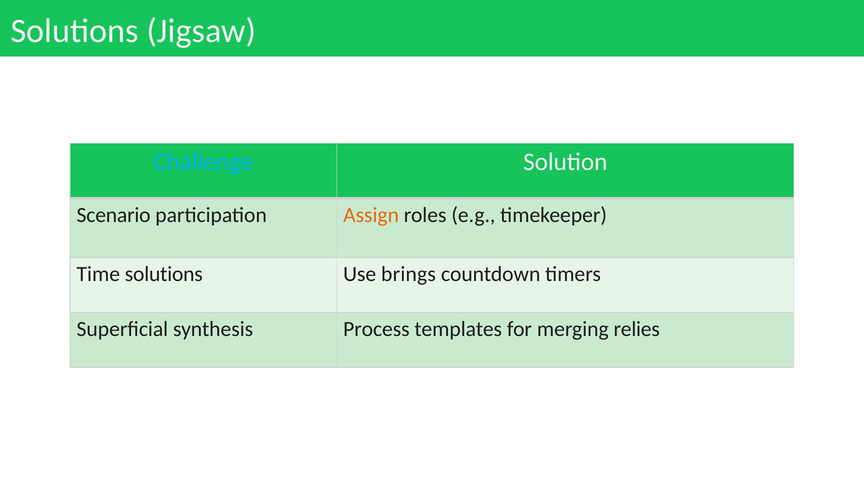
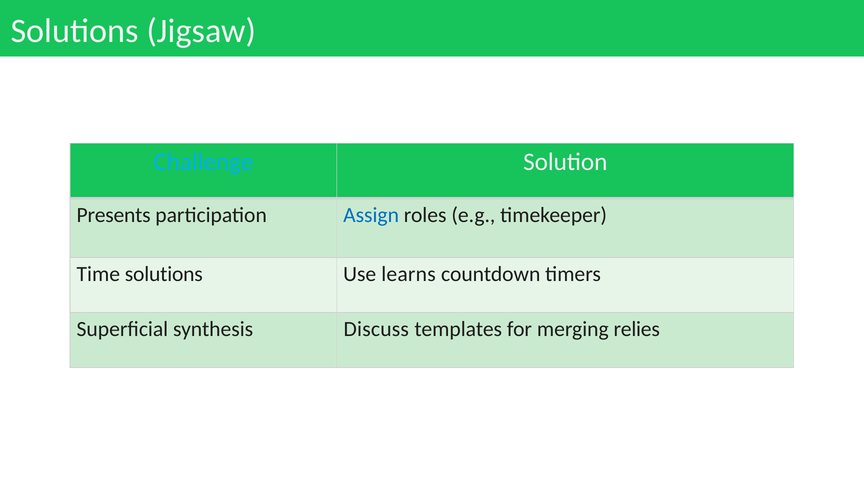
Scenario: Scenario -> Presents
Assign colour: orange -> blue
brings: brings -> learns
Process: Process -> Discuss
